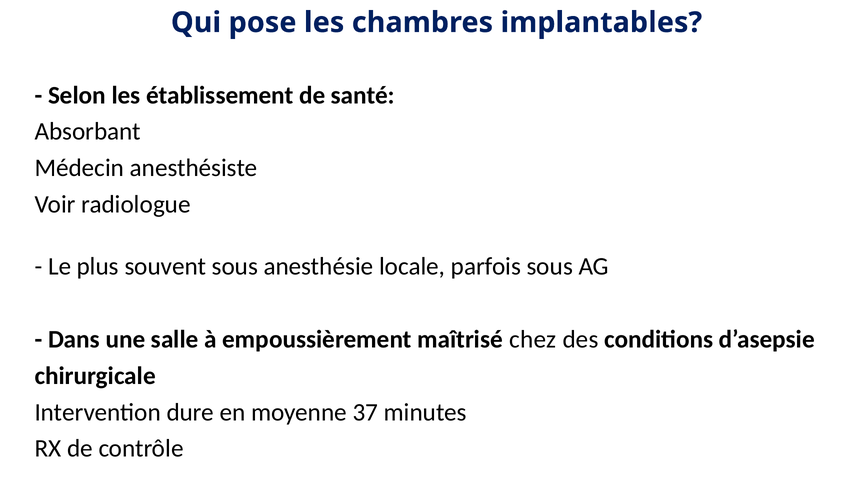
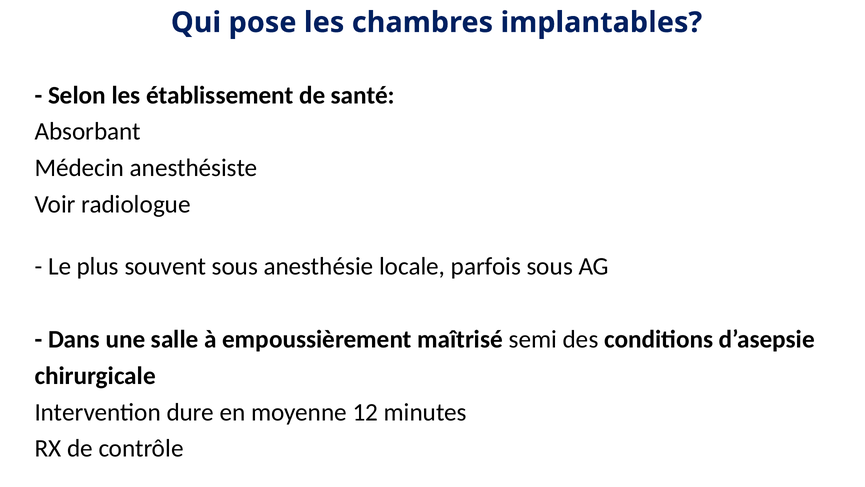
chez: chez -> semi
37: 37 -> 12
